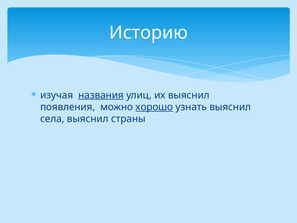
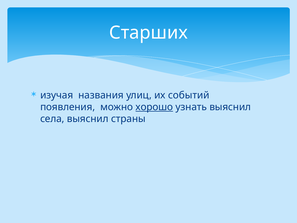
Историю: Историю -> Старших
названия underline: present -> none
их выяснил: выяснил -> событий
